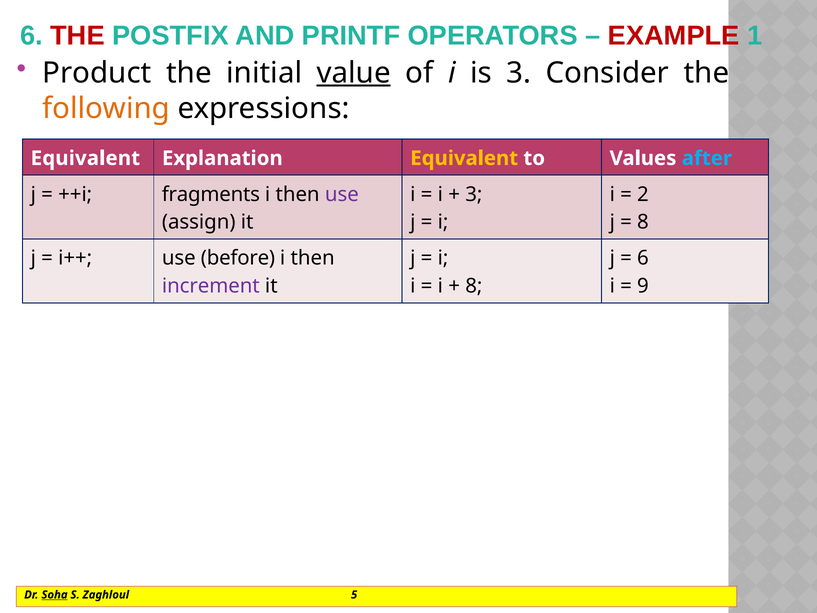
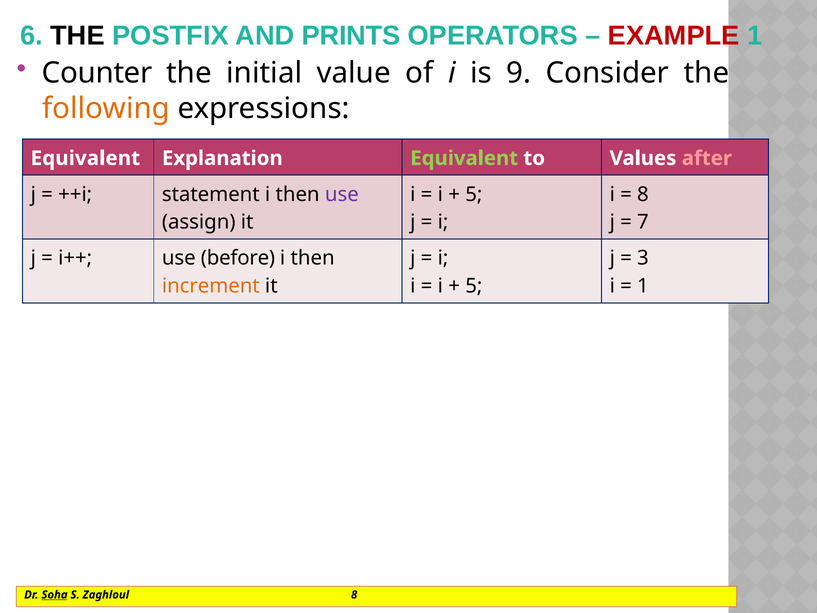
THE at (78, 36) colour: red -> black
PRINTF: PRINTF -> PRINTS
Product: Product -> Counter
value underline: present -> none
is 3: 3 -> 9
Equivalent at (464, 158) colour: yellow -> light green
after colour: light blue -> pink
fragments: fragments -> statement
3 at (474, 194): 3 -> 5
2 at (643, 194): 2 -> 8
8 at (643, 222): 8 -> 7
6 at (643, 258): 6 -> 3
increment colour: purple -> orange
8 at (474, 286): 8 -> 5
9 at (643, 286): 9 -> 1
Zaghloul 5: 5 -> 8
